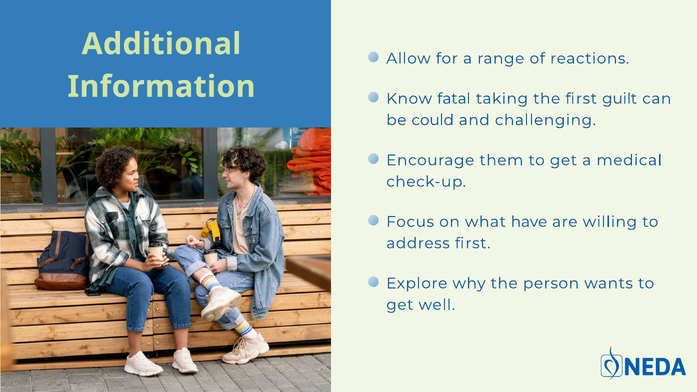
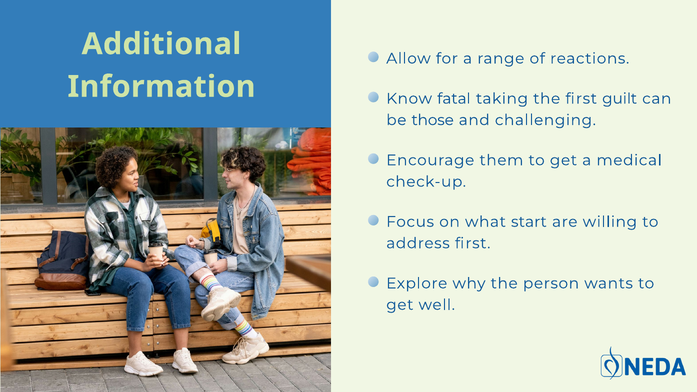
could: could -> those
have: have -> start
